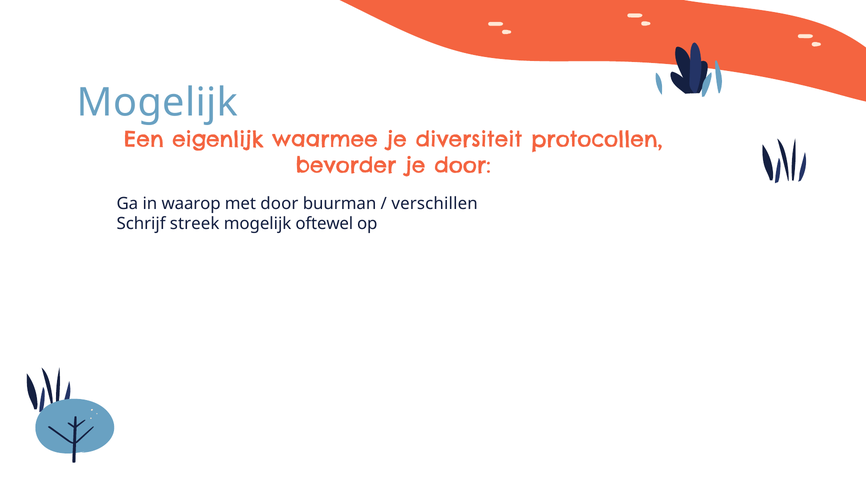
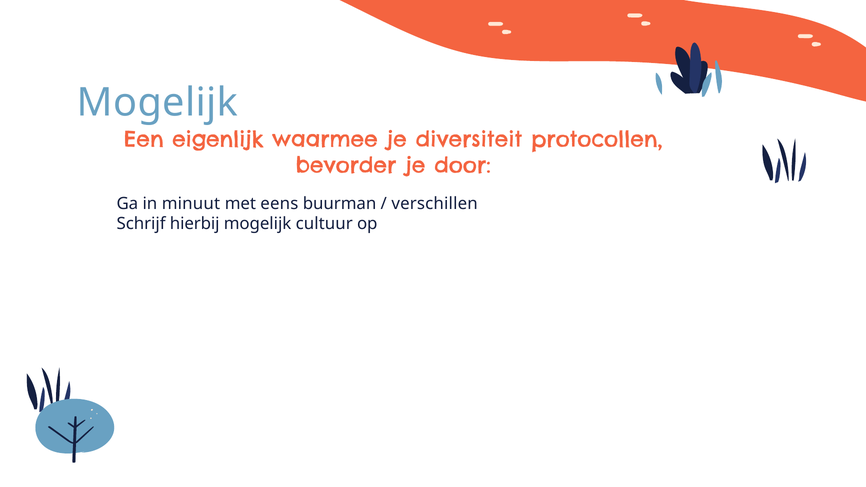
waarop: waarop -> minuut
met door: door -> eens
streek: streek -> hierbij
oftewel: oftewel -> cultuur
